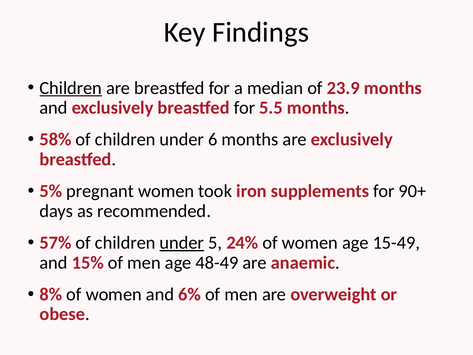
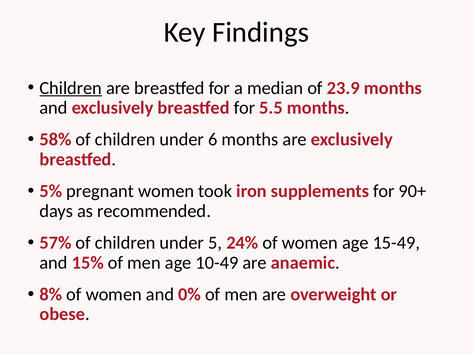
under at (182, 243) underline: present -> none
48-49: 48-49 -> 10-49
6%: 6% -> 0%
